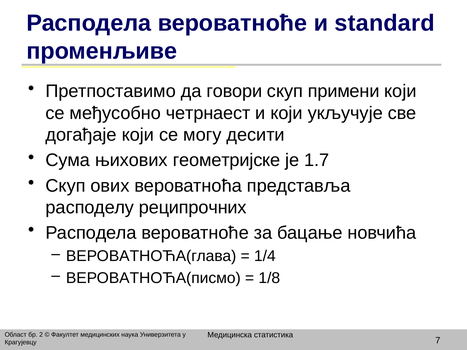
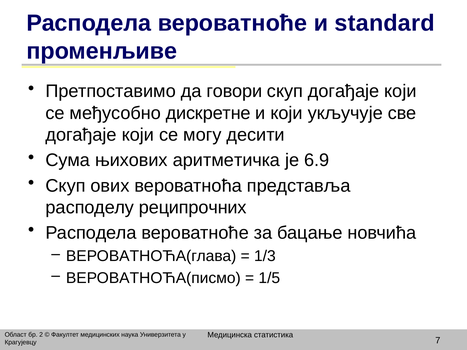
скуп примени: примени -> догађаје
четрнаест: четрнаест -> дискретне
геометријске: геометријске -> аритметичка
1.7: 1.7 -> 6.9
1/4: 1/4 -> 1/3
1/8: 1/8 -> 1/5
